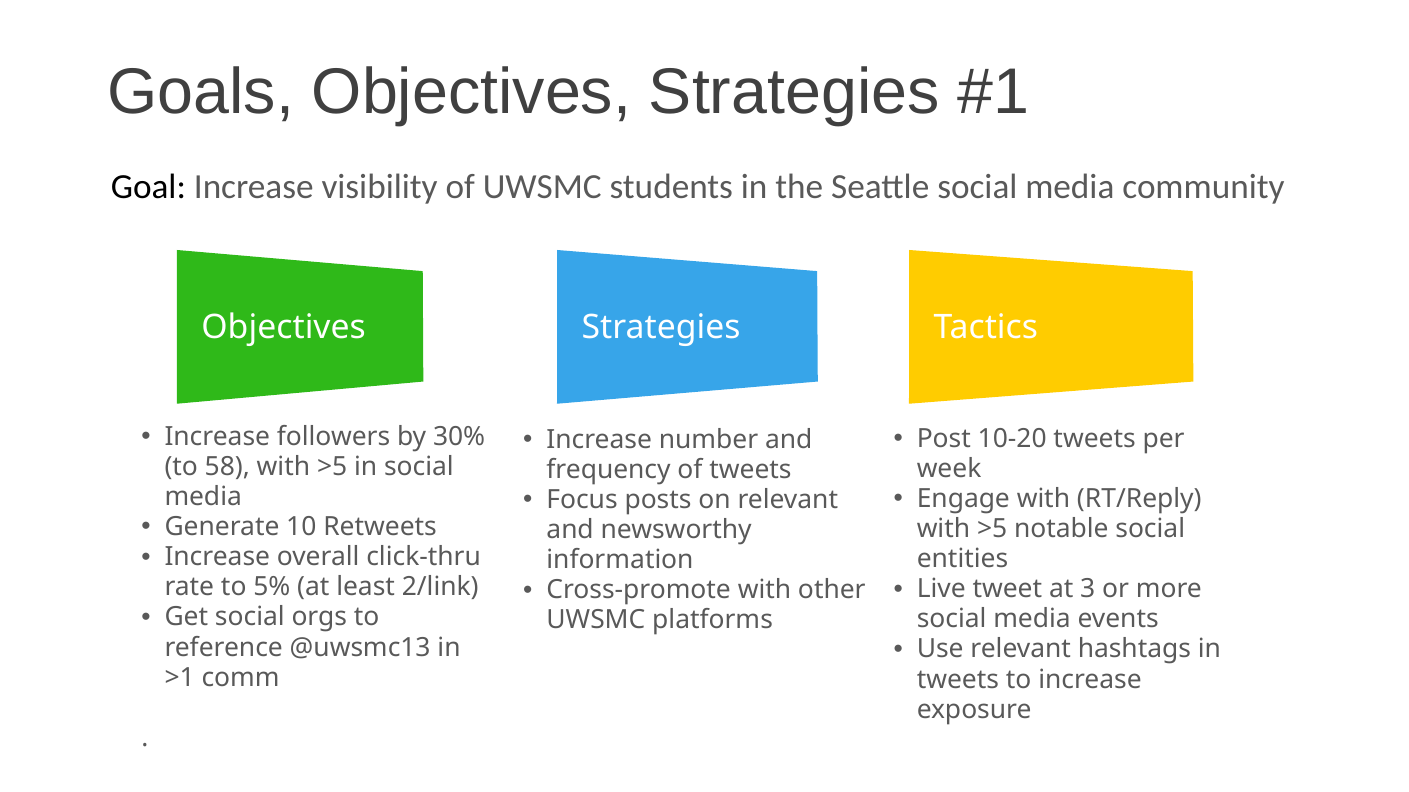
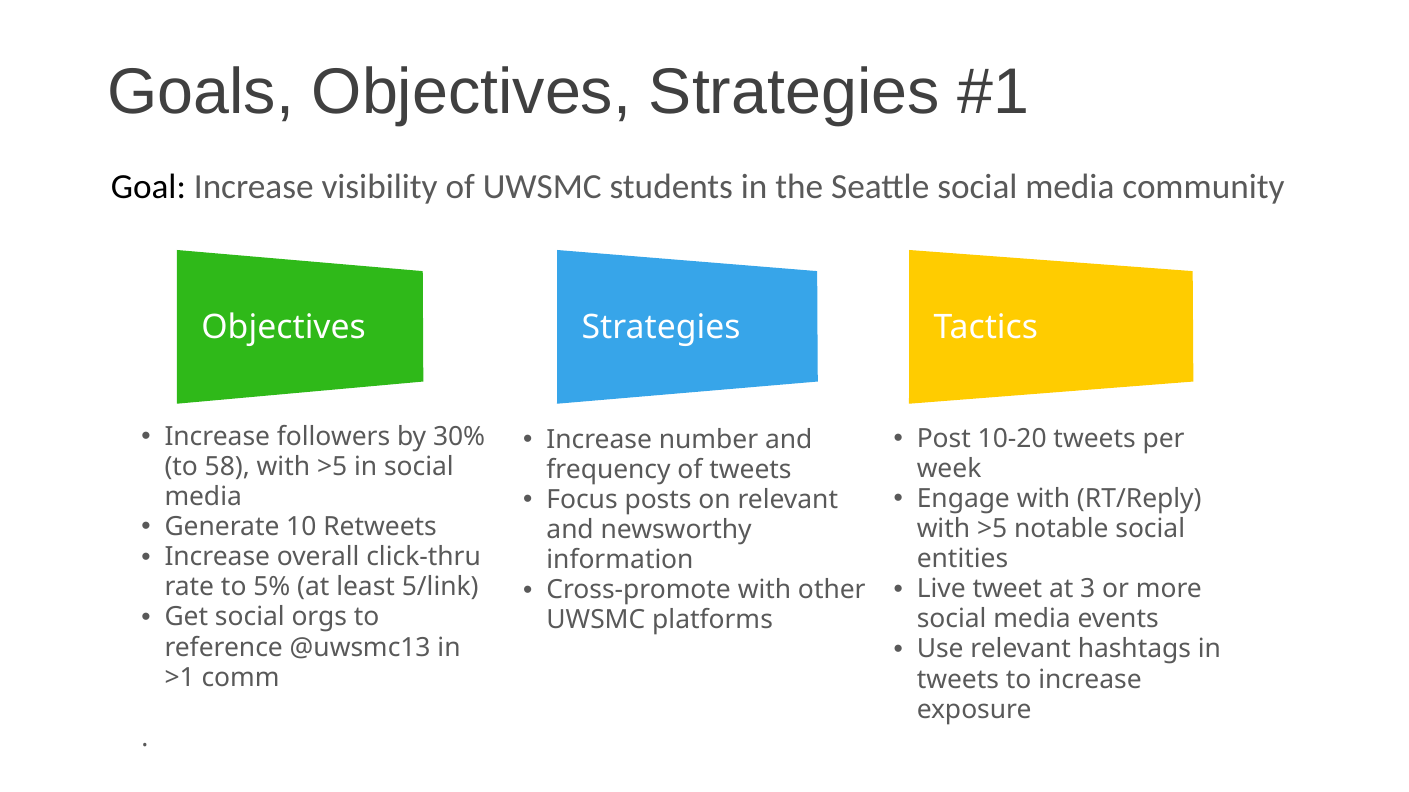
2/link: 2/link -> 5/link
